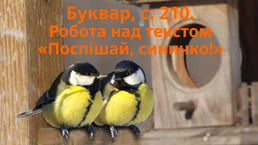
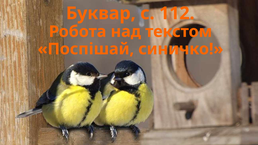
210: 210 -> 112
